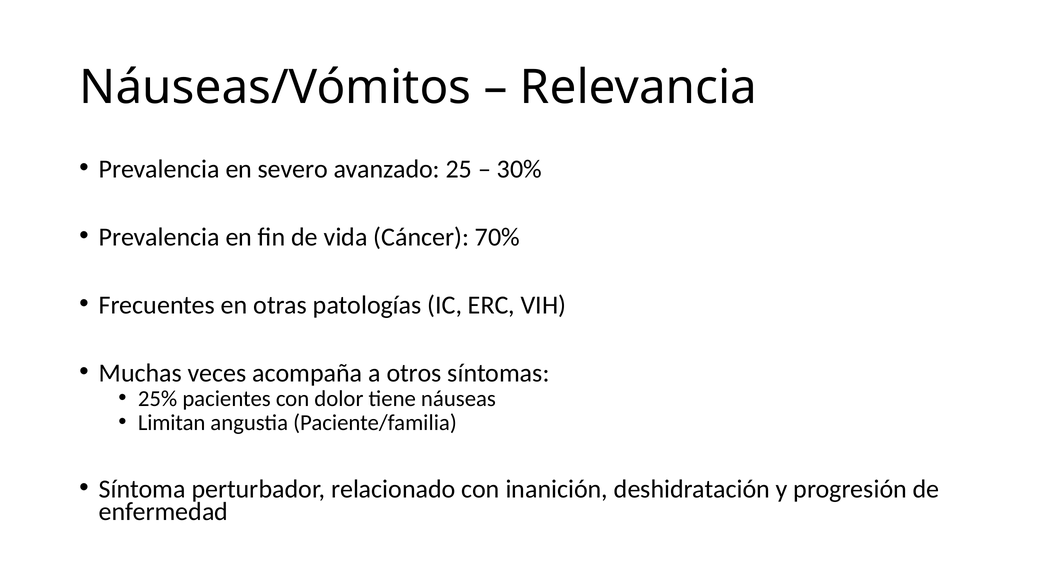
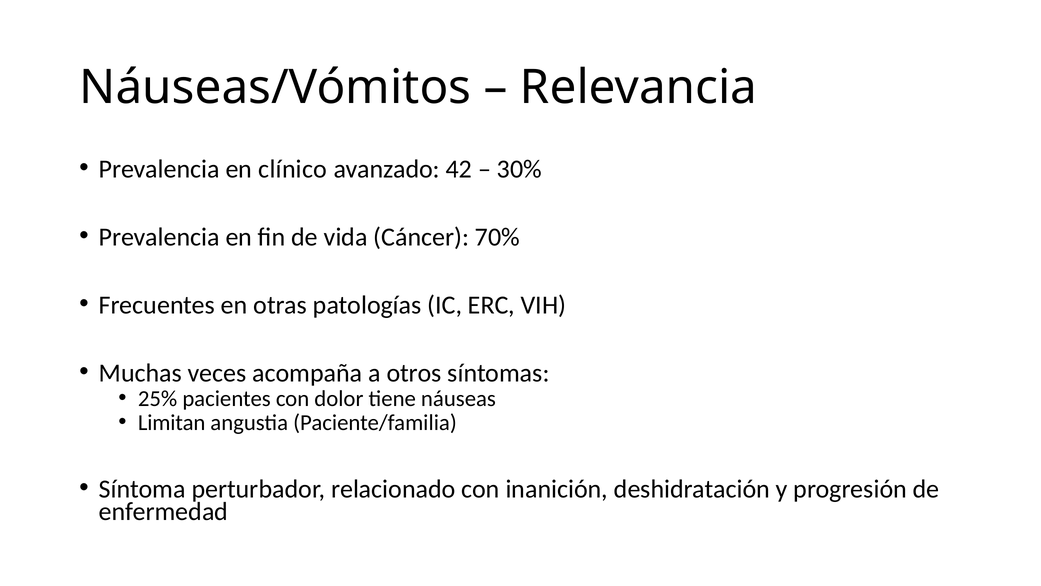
severo: severo -> clínico
25: 25 -> 42
